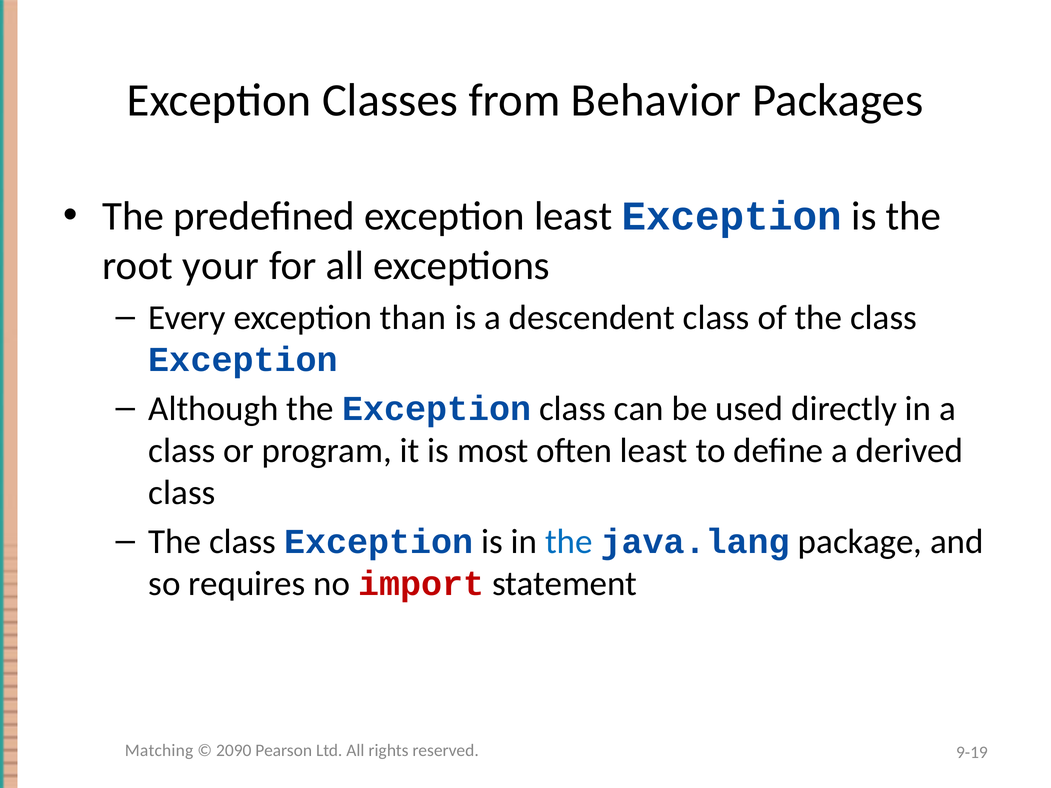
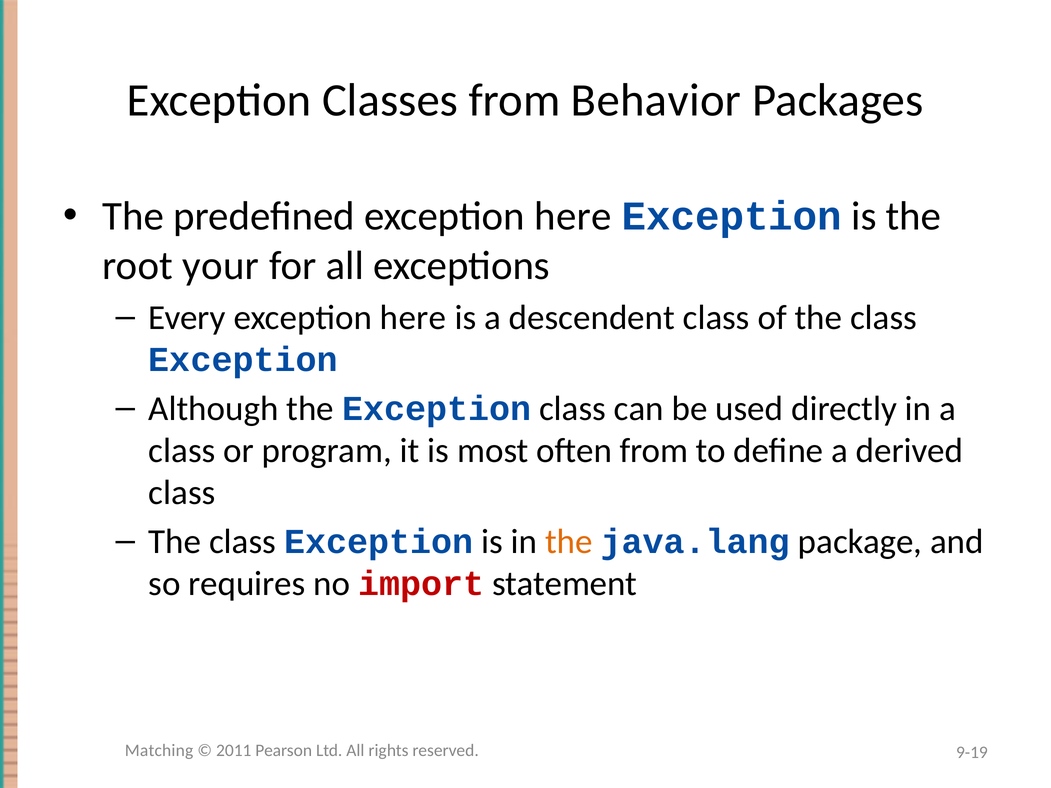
predefined exception least: least -> here
Every exception than: than -> here
often least: least -> from
the at (569, 542) colour: blue -> orange
2090: 2090 -> 2011
